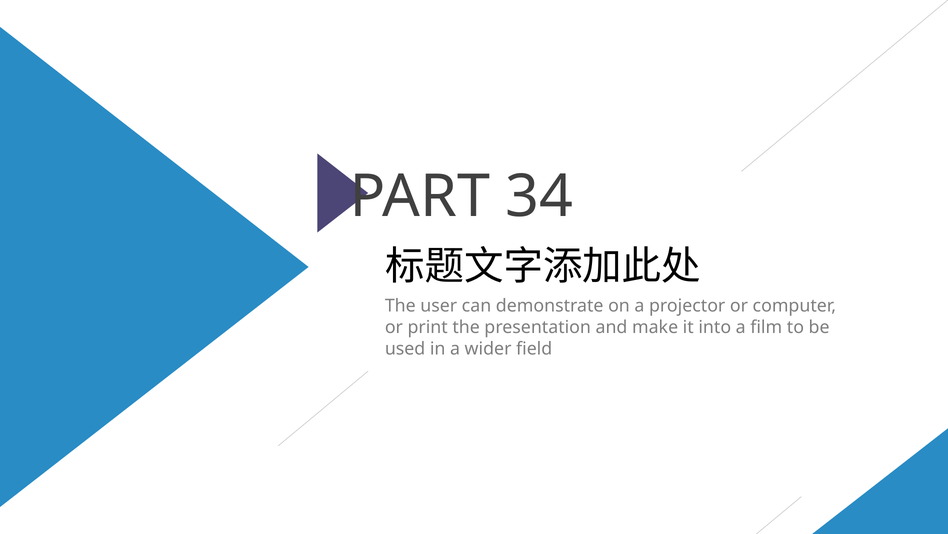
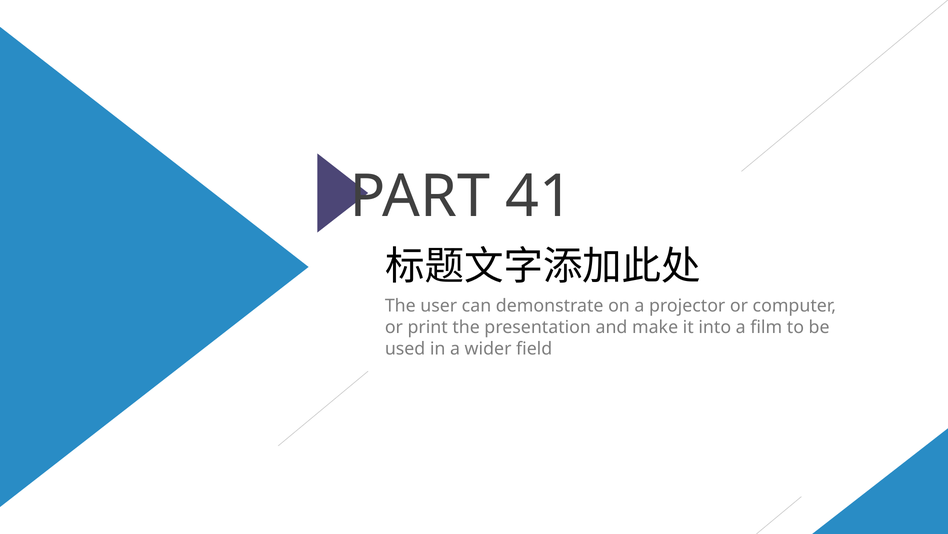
34: 34 -> 41
